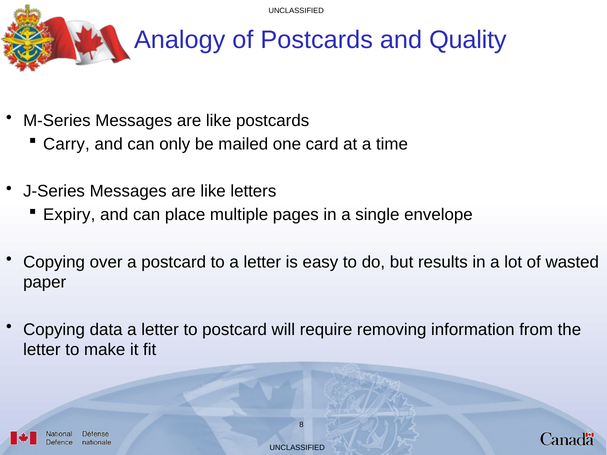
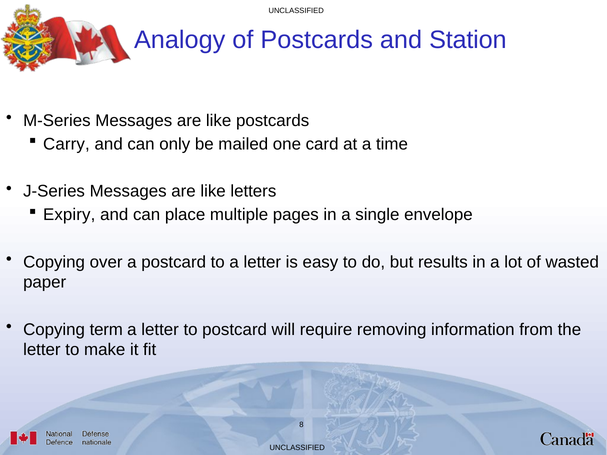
Quality: Quality -> Station
data: data -> term
